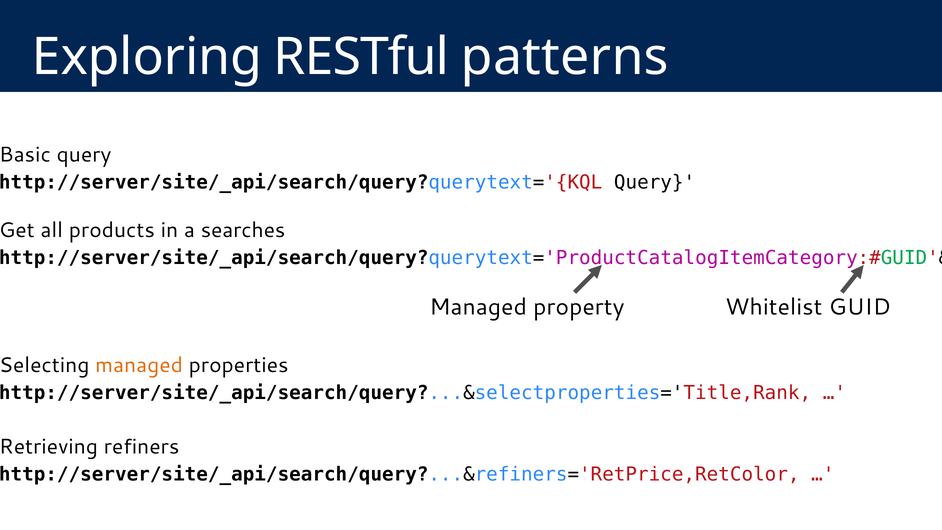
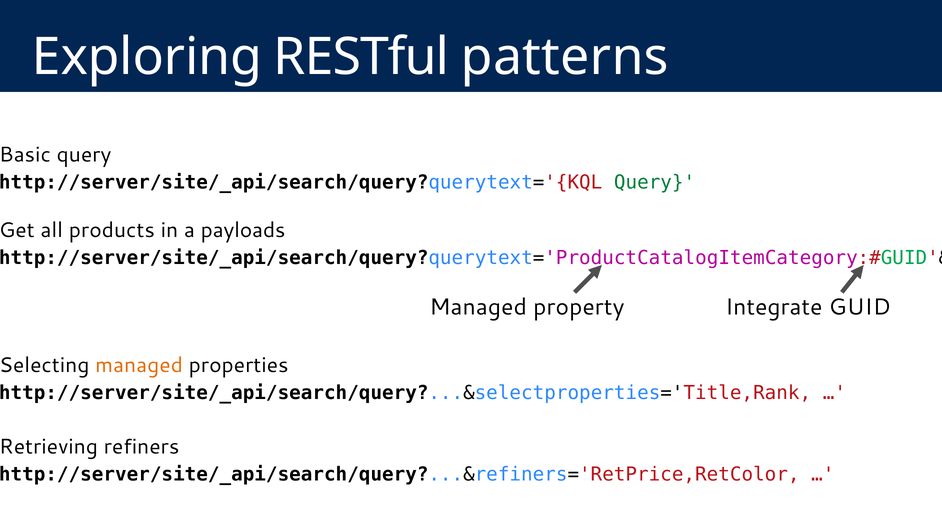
Query at (655, 182) colour: black -> green
searches: searches -> payloads
Whitelist: Whitelist -> Integrate
